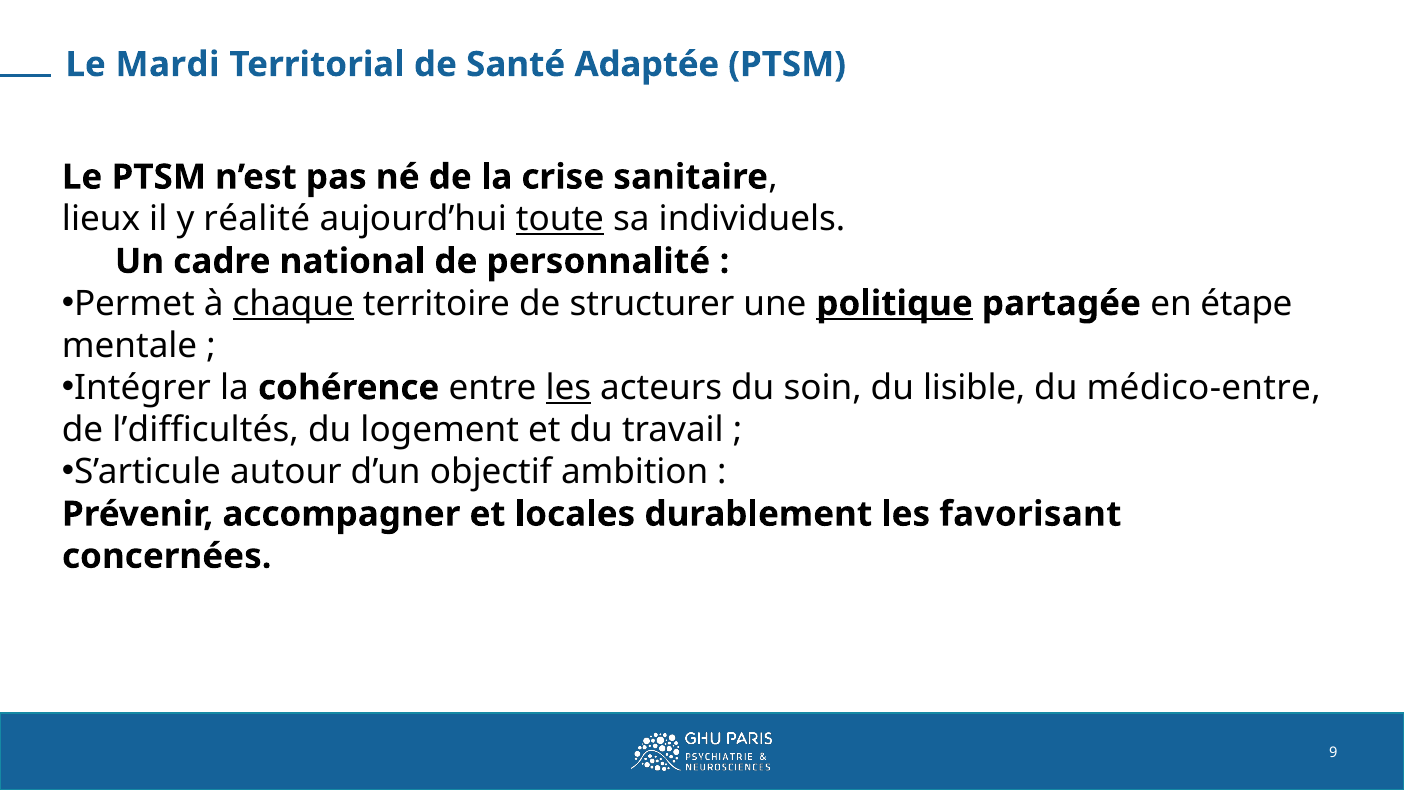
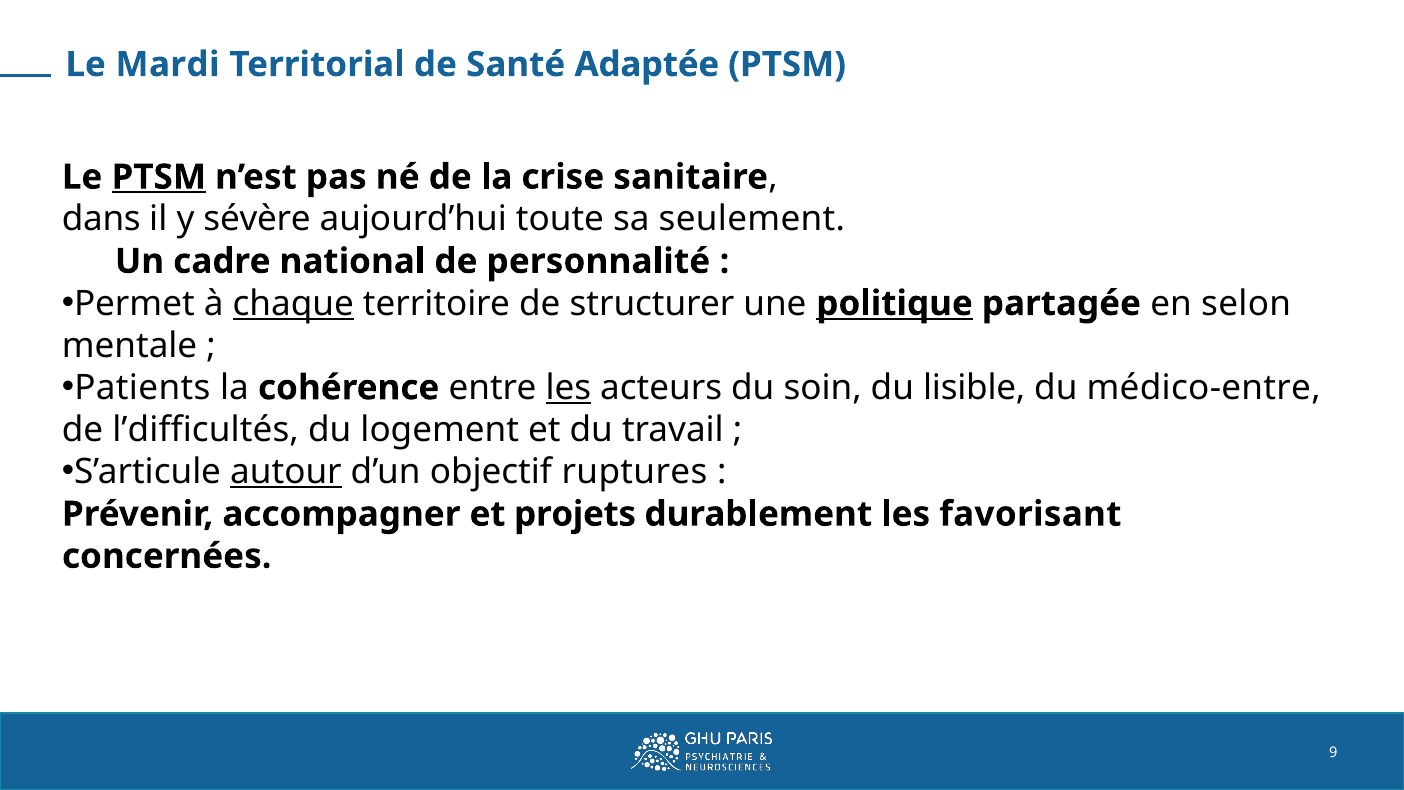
PTSM at (159, 177) underline: none -> present
lieux: lieux -> dans
réalité: réalité -> sévère
toute underline: present -> none
individuels: individuels -> seulement
étape: étape -> selon
Intégrer: Intégrer -> Patients
autour underline: none -> present
ambition: ambition -> ruptures
locales: locales -> projets
